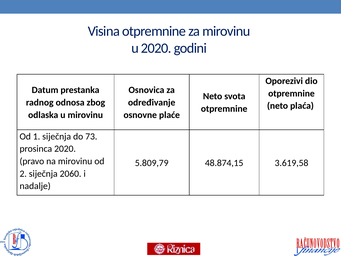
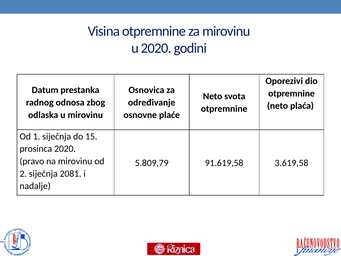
73: 73 -> 15
48.874,15: 48.874,15 -> 91.619,58
2060: 2060 -> 2081
